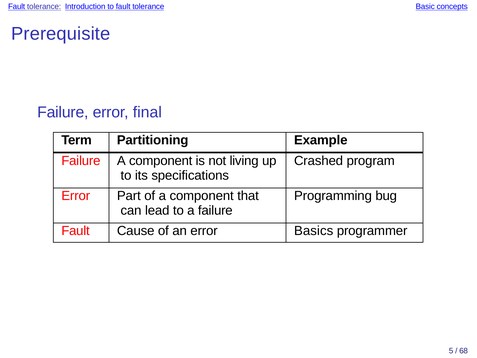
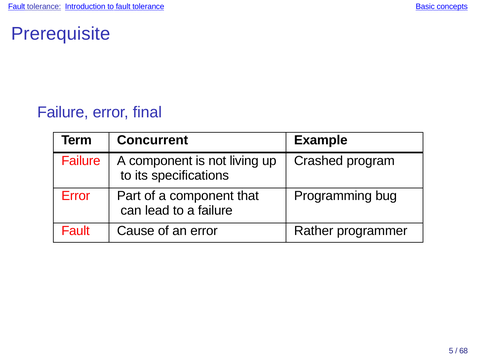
Partitioning: Partitioning -> Concurrent
Basics: Basics -> Rather
